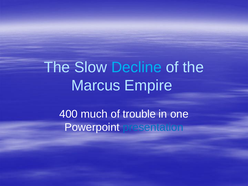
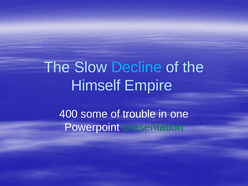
Marcus: Marcus -> Himself
much: much -> some
presentation colour: blue -> green
